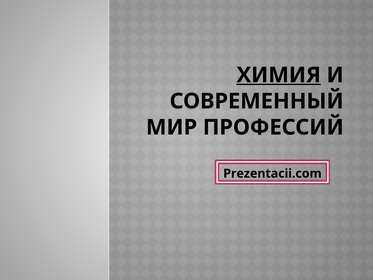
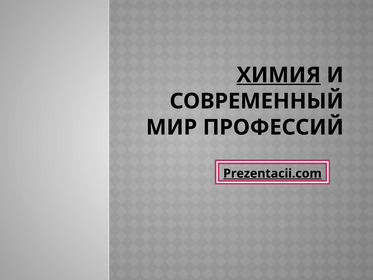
Prezentacii.com underline: none -> present
